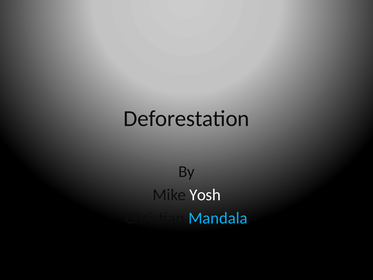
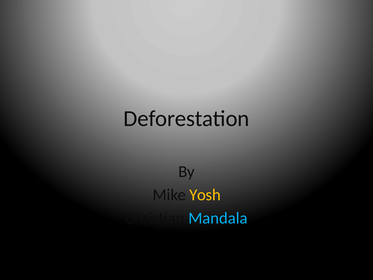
Yosh colour: white -> yellow
